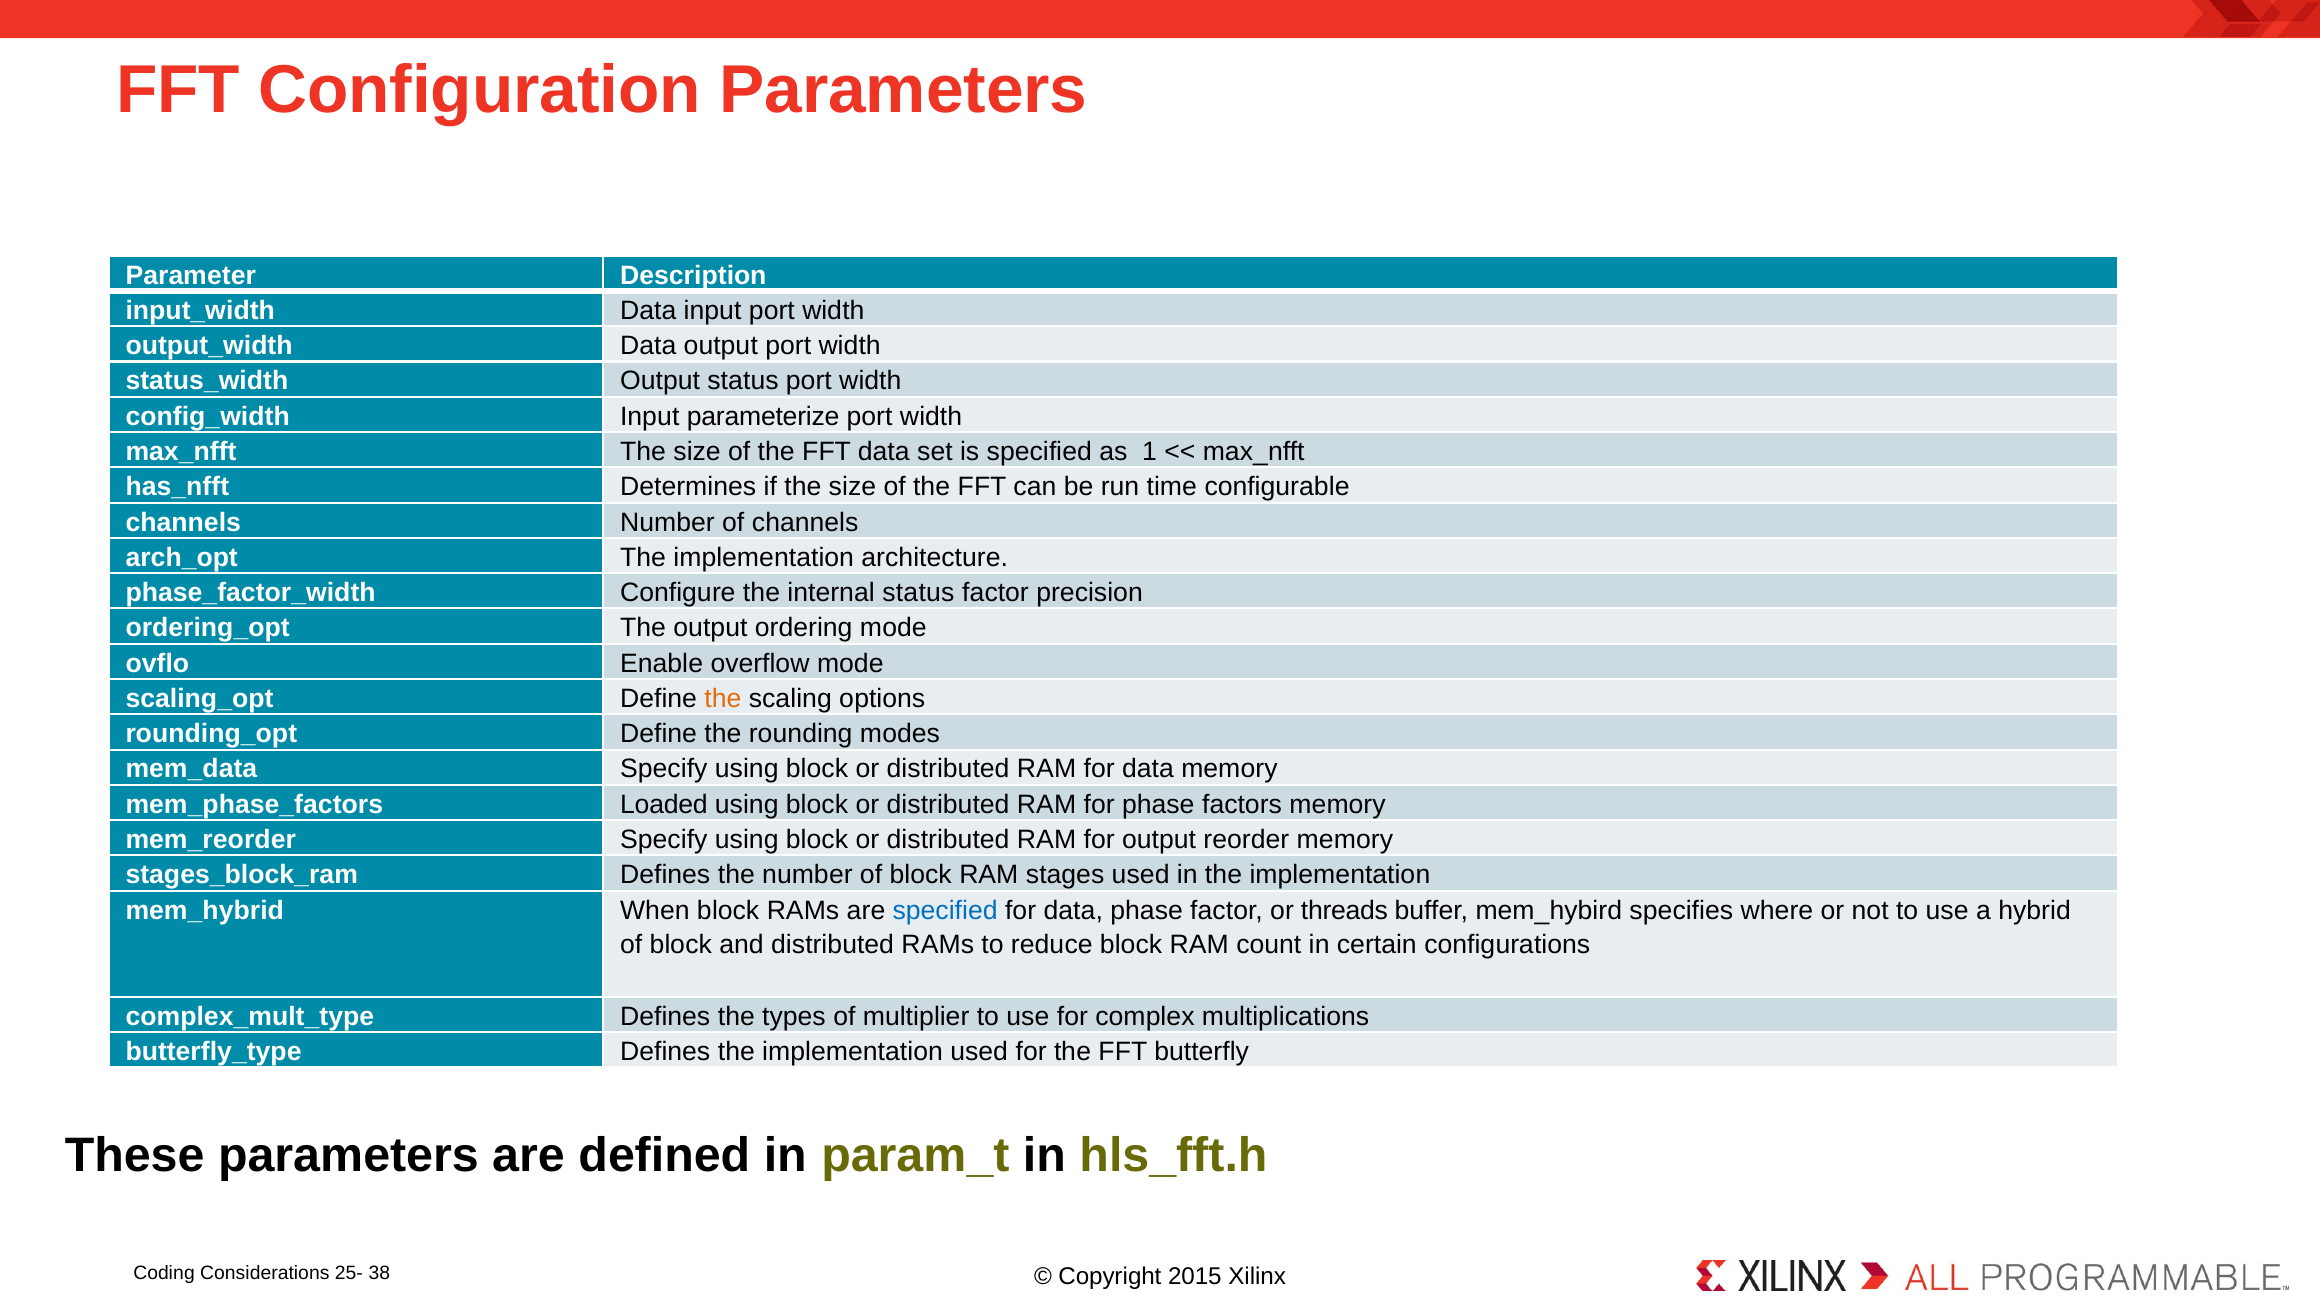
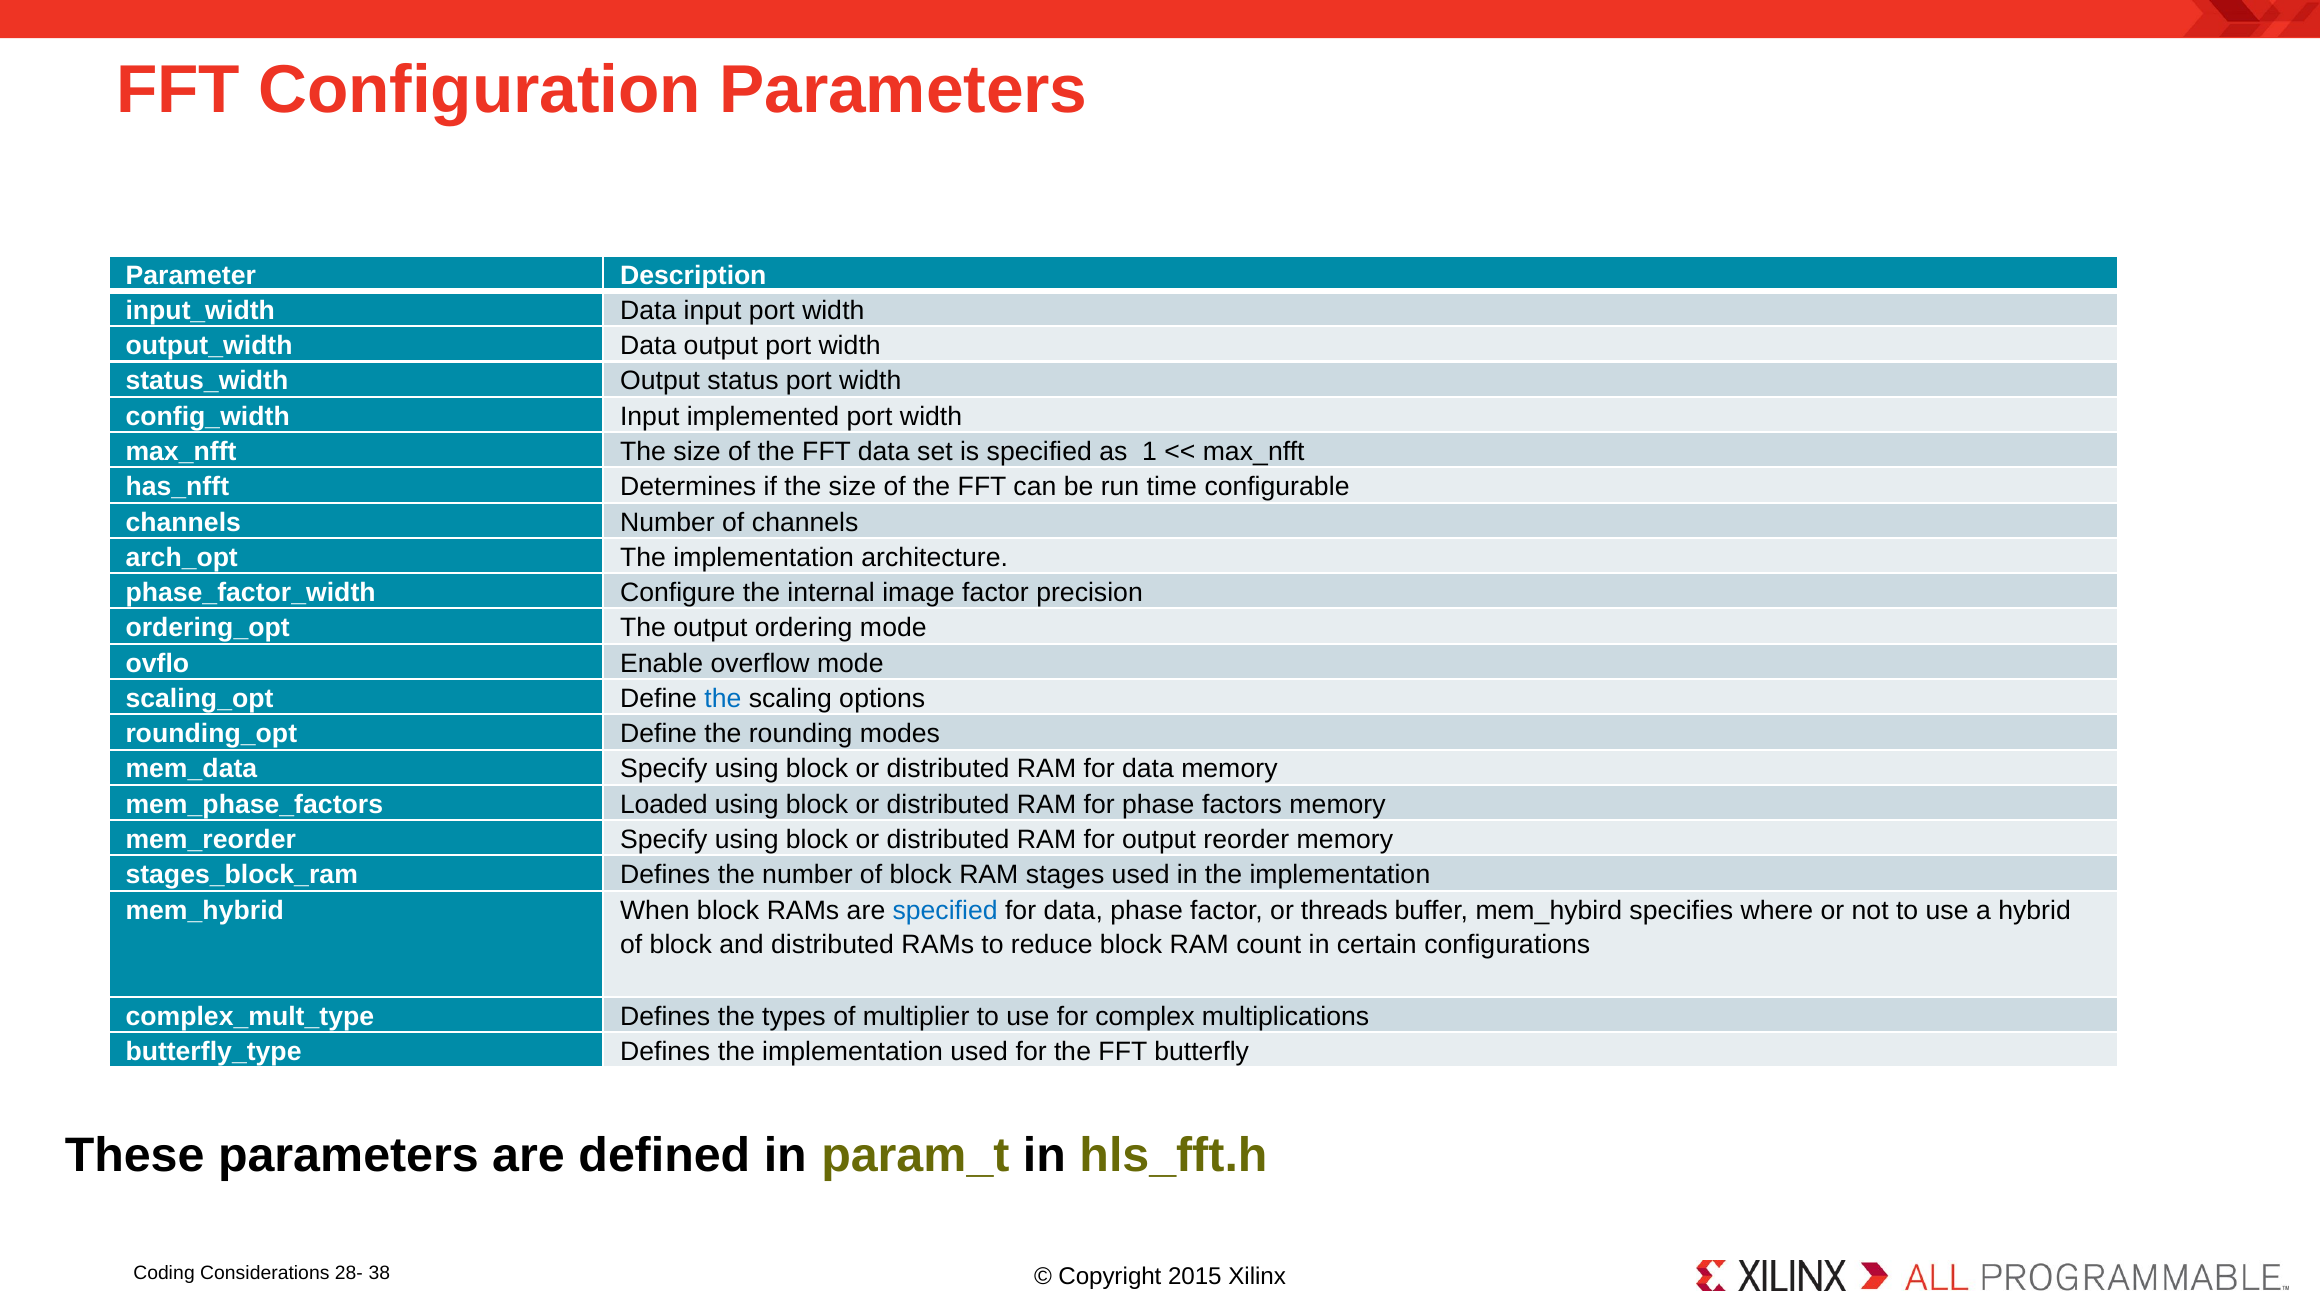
parameterize: parameterize -> implemented
internal status: status -> image
the at (723, 699) colour: orange -> blue
25-: 25- -> 28-
